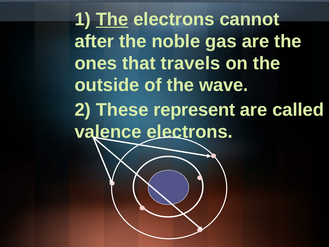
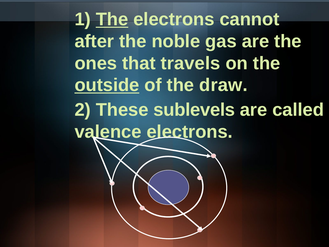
outside underline: none -> present
wave: wave -> draw
represent: represent -> sublevels
